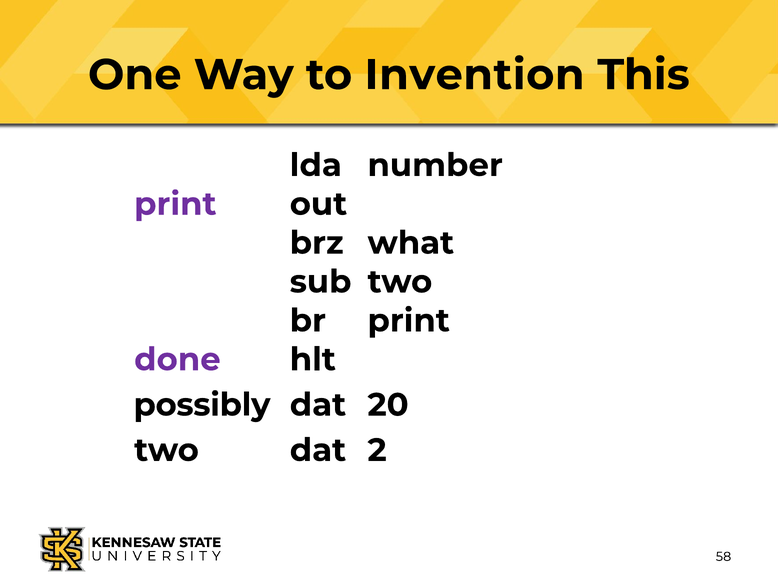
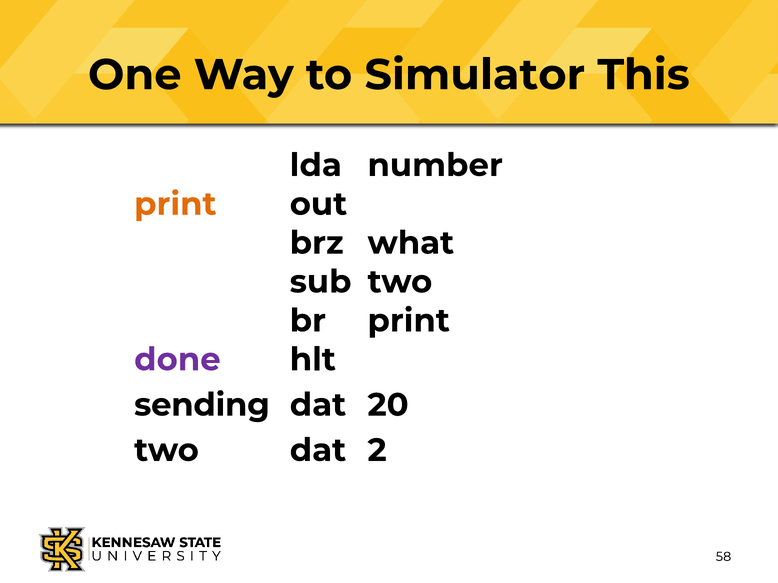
Invention: Invention -> Simulator
print at (175, 204) colour: purple -> orange
possibly: possibly -> sending
